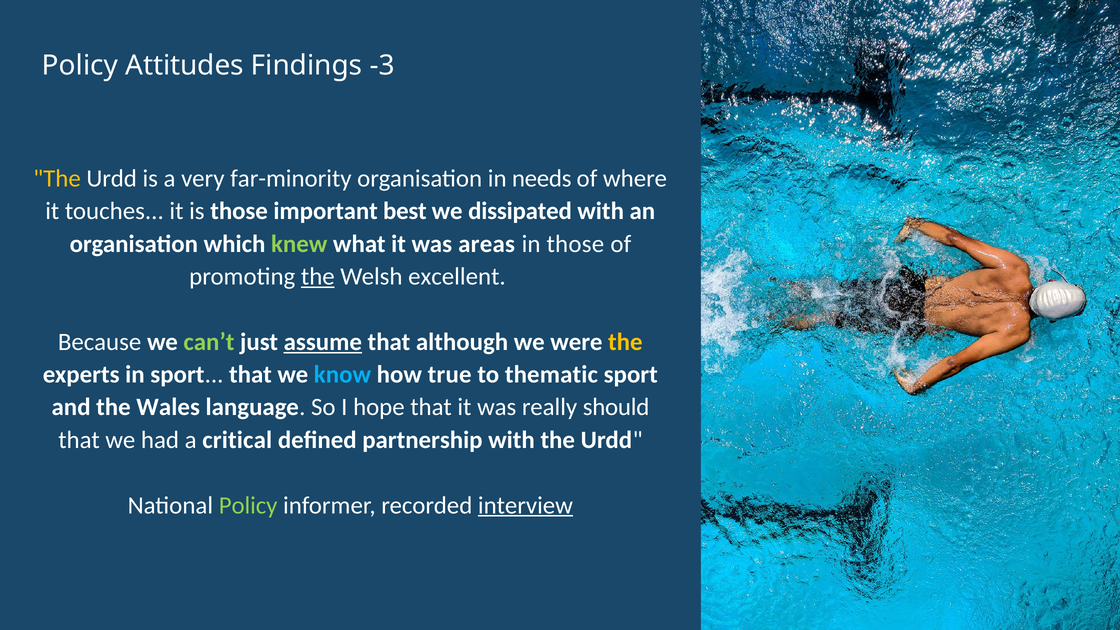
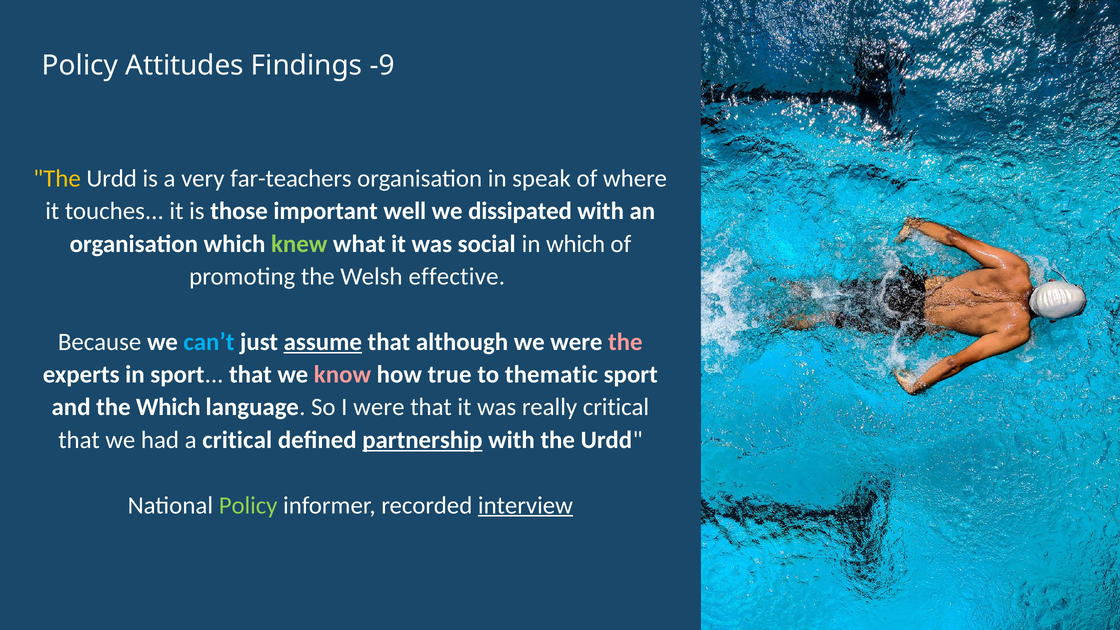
-3: -3 -> -9
far-minority: far-minority -> far-teachers
needs: needs -> speak
best: best -> well
areas: areas -> social
in those: those -> which
the at (318, 277) underline: present -> none
excellent: excellent -> effective
can’t colour: light green -> light blue
the at (625, 342) colour: yellow -> pink
know colour: light blue -> pink
the Wales: Wales -> Which
I hope: hope -> were
really should: should -> critical
partnership underline: none -> present
